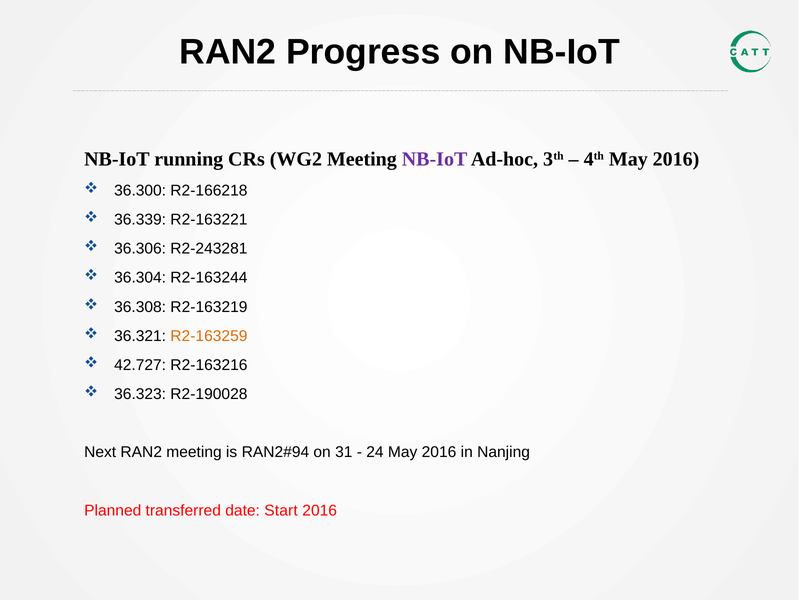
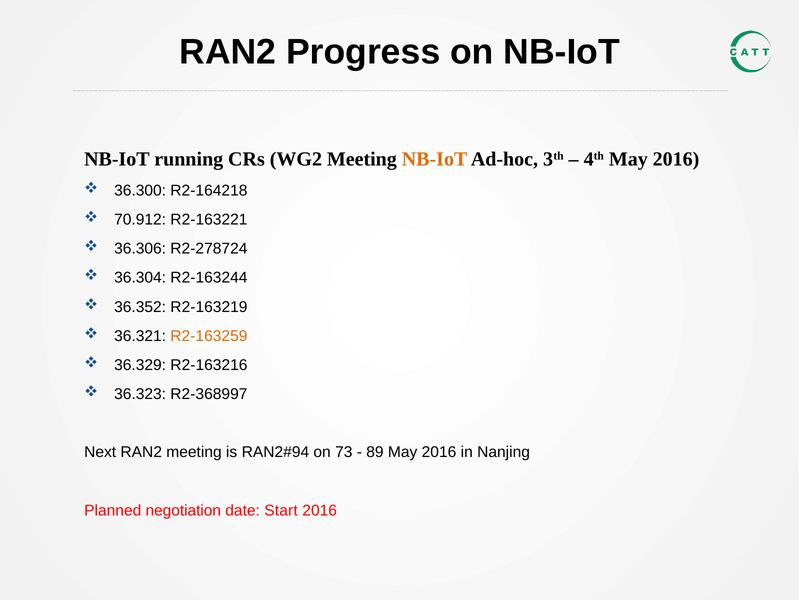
NB-IoT at (435, 159) colour: purple -> orange
R2-166218: R2-166218 -> R2-164218
36.339: 36.339 -> 70.912
R2-243281: R2-243281 -> R2-278724
36.308: 36.308 -> 36.352
42.727: 42.727 -> 36.329
R2-190028: R2-190028 -> R2-368997
31: 31 -> 73
24: 24 -> 89
transferred: transferred -> negotiation
